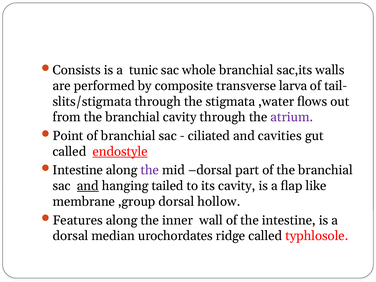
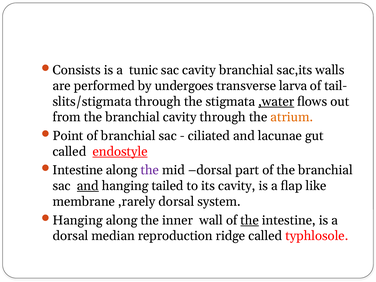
sac whole: whole -> cavity
composite: composite -> undergoes
,water underline: none -> present
atrium colour: purple -> orange
cavities: cavities -> lacunae
,group: ,group -> ,rarely
hollow: hollow -> system
Features at (78, 220): Features -> Hanging
the at (250, 220) underline: none -> present
urochordates: urochordates -> reproduction
